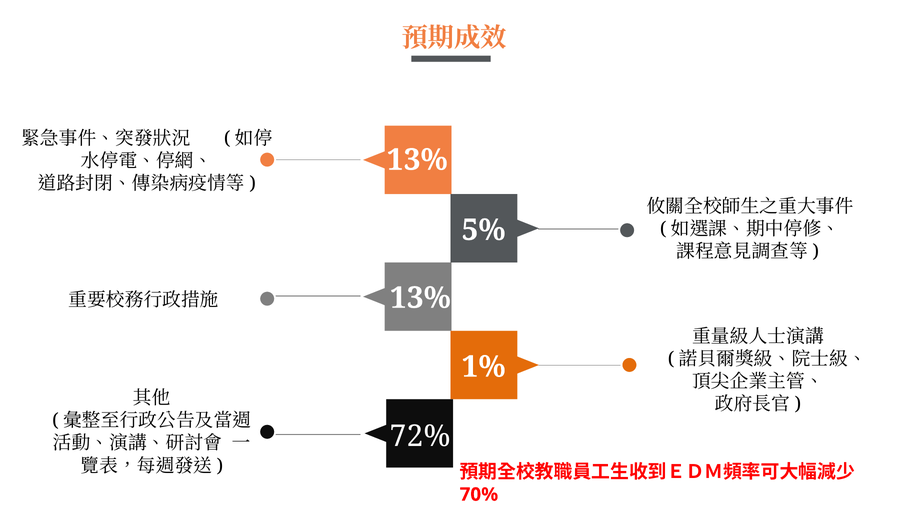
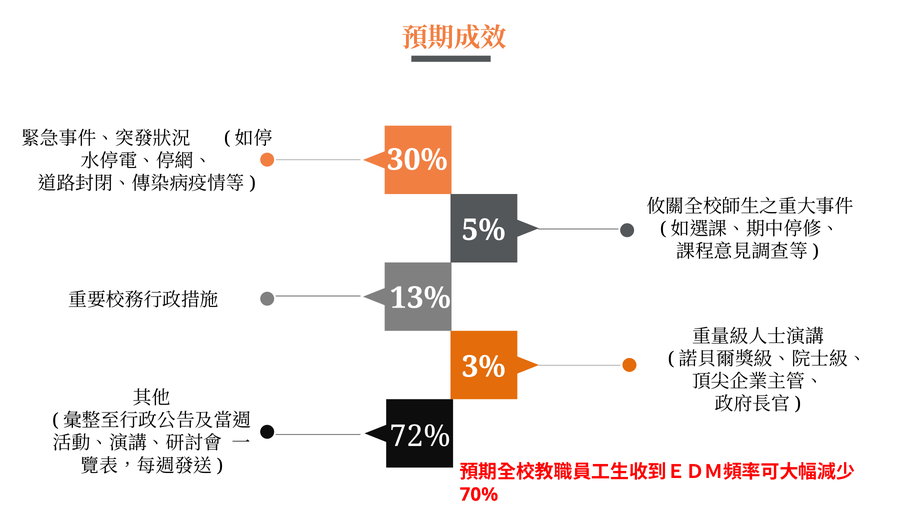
13% at (417, 160): 13% -> 30%
1%: 1% -> 3%
